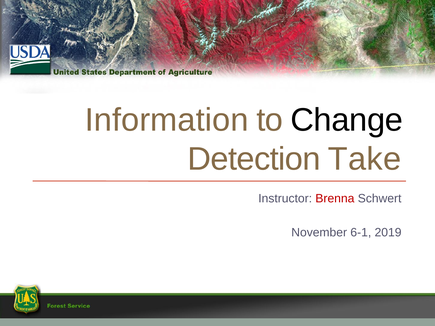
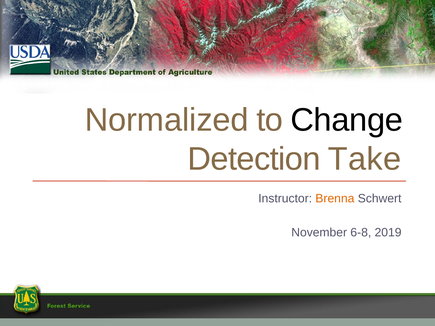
Information: Information -> Normalized
Brenna colour: red -> orange
6-1: 6-1 -> 6-8
